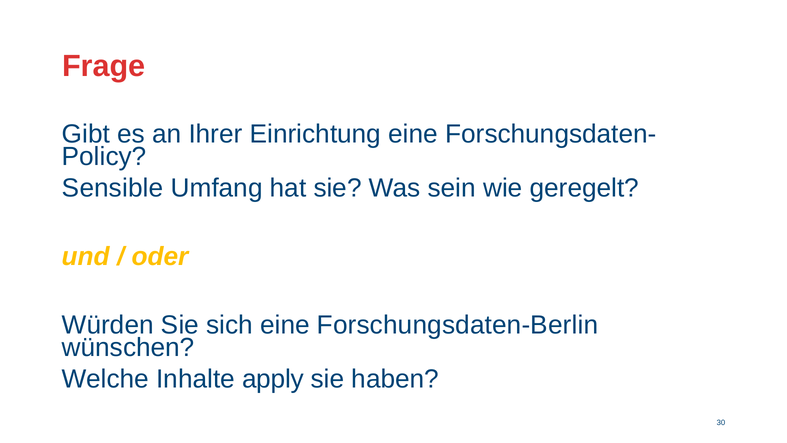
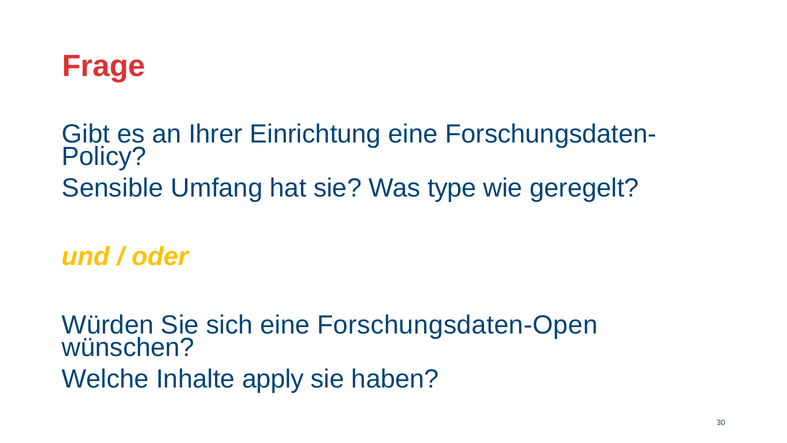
sein: sein -> type
Forschungsdaten-Berlin: Forschungsdaten-Berlin -> Forschungsdaten-Open
